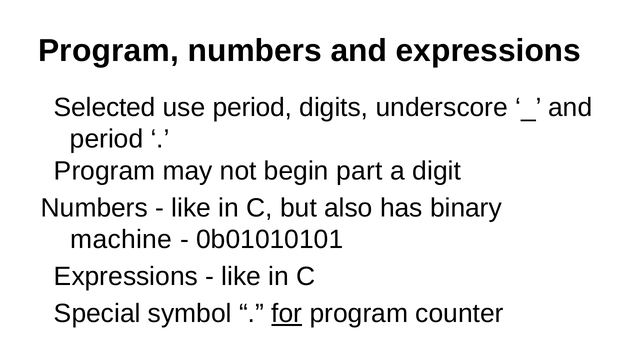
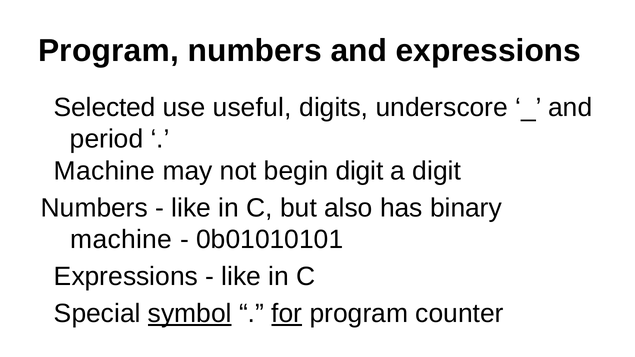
use period: period -> useful
Program at (105, 171): Program -> Machine
begin part: part -> digit
symbol underline: none -> present
